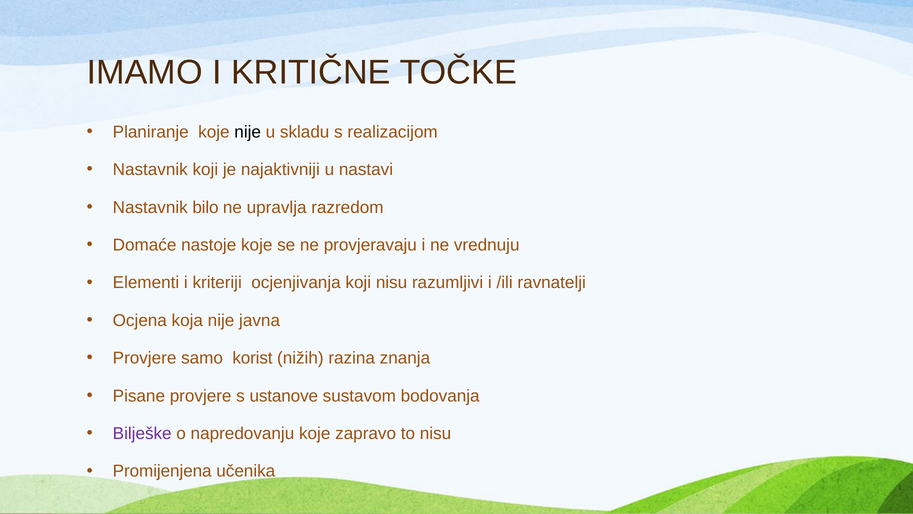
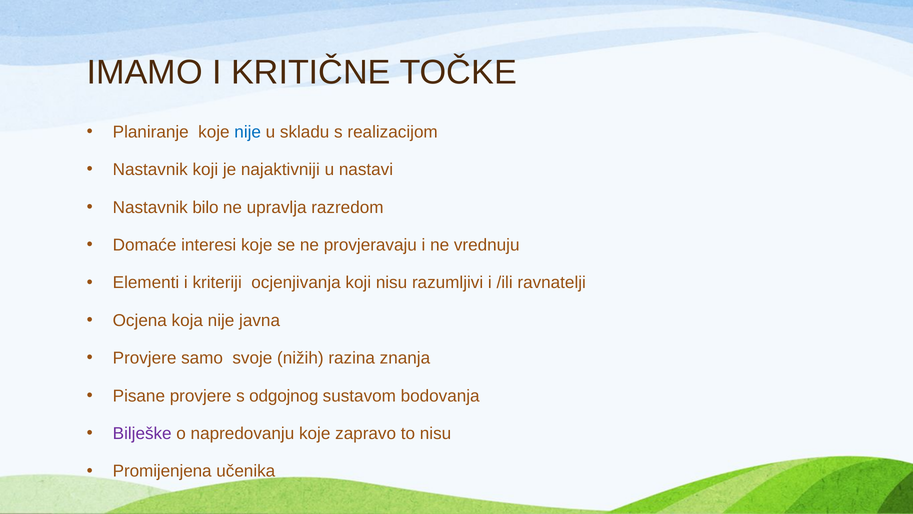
nije at (248, 132) colour: black -> blue
nastoje: nastoje -> interesi
korist: korist -> svoje
ustanove: ustanove -> odgojnog
